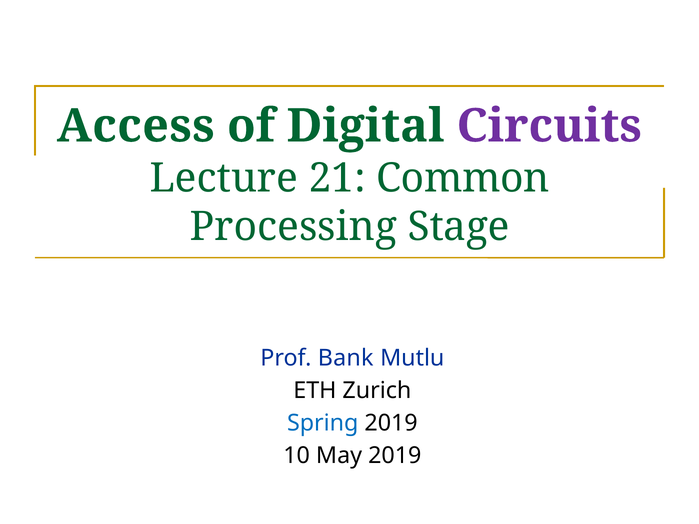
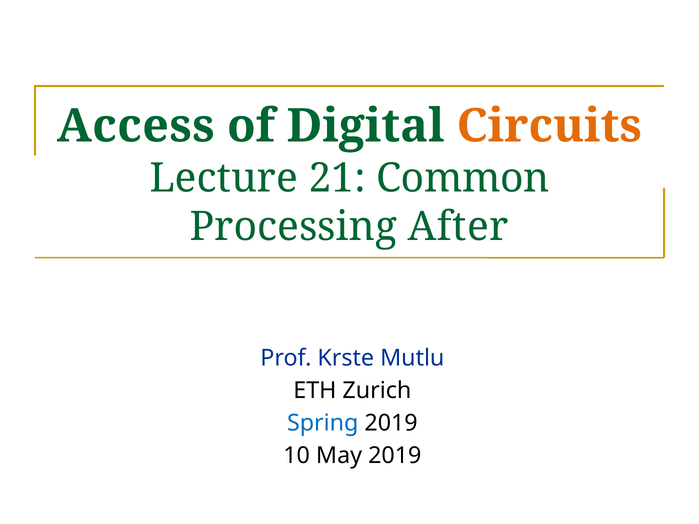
Circuits colour: purple -> orange
Stage: Stage -> After
Bank: Bank -> Krste
